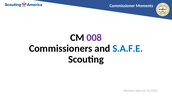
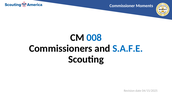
008 colour: purple -> blue
